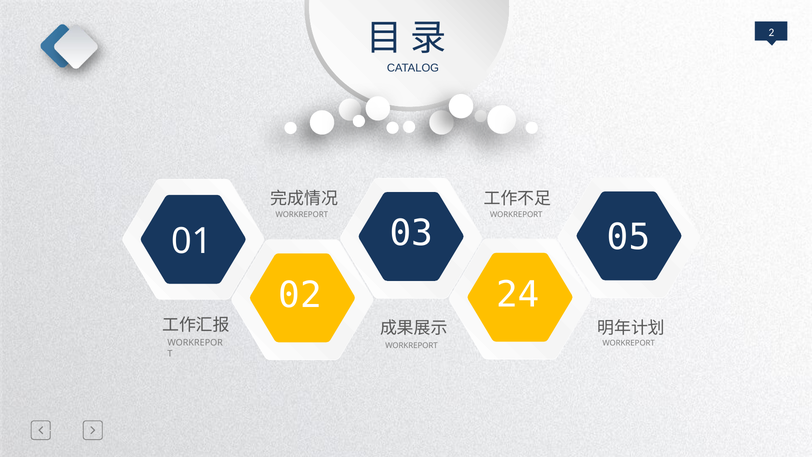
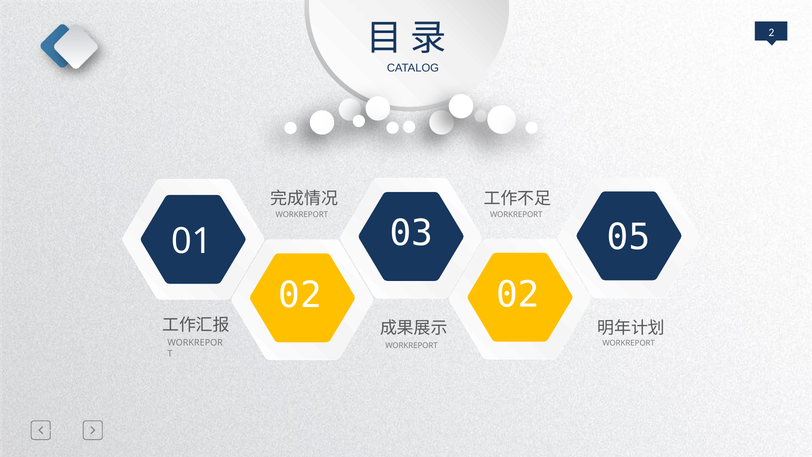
02 24: 24 -> 02
